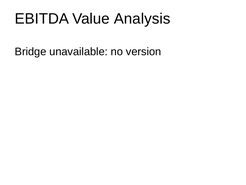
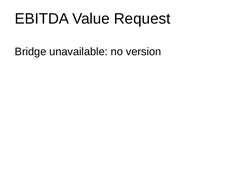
Analysis: Analysis -> Request
